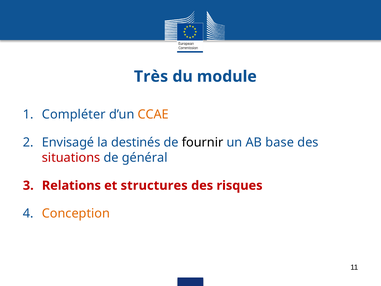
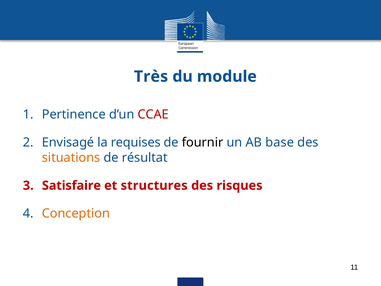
Compléter: Compléter -> Pertinence
CCAE colour: orange -> red
destinés: destinés -> requises
situations colour: red -> orange
général: général -> résultat
Relations: Relations -> Satisfaire
